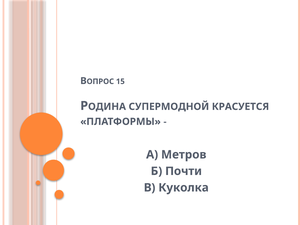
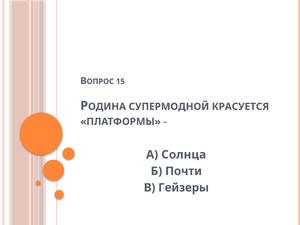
Метров: Метров -> Солнца
Куколка: Куколка -> Гейзеры
